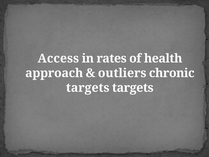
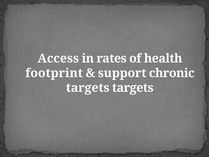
approach: approach -> footprint
outliers: outliers -> support
